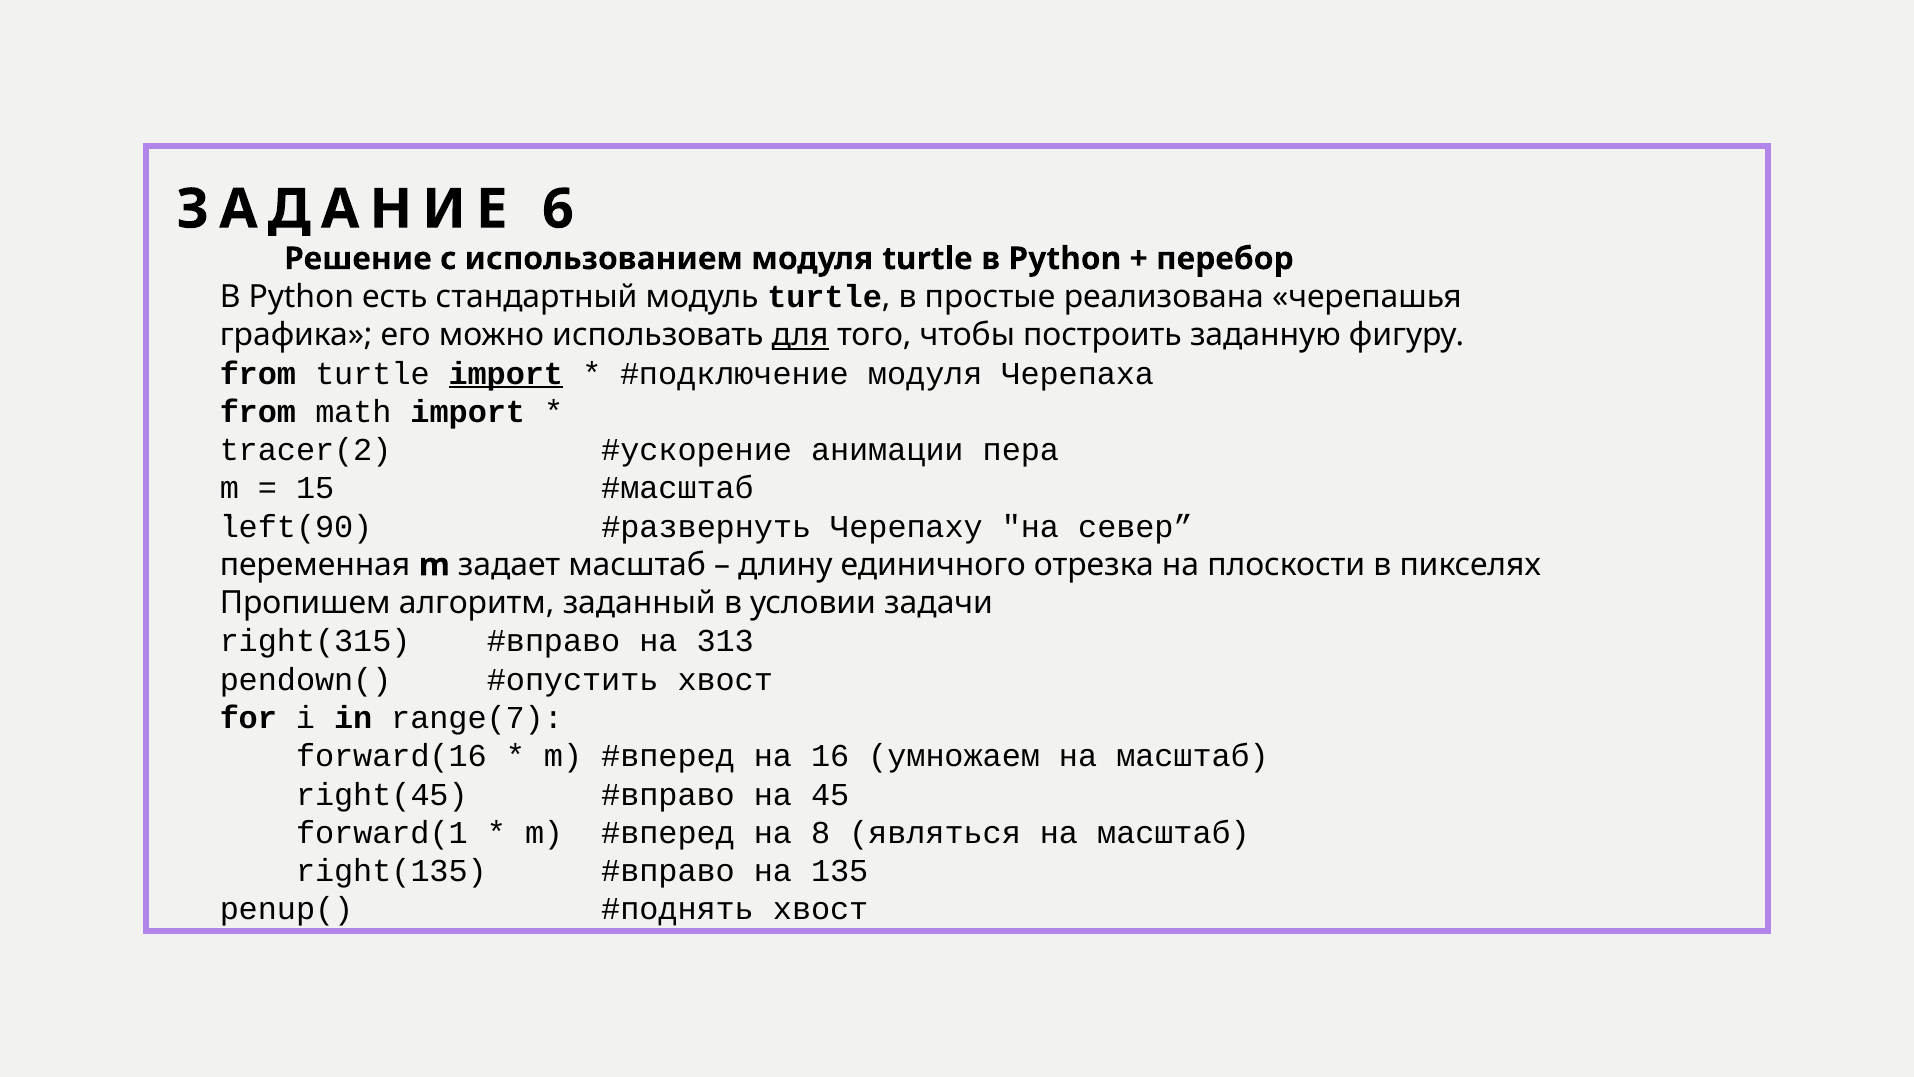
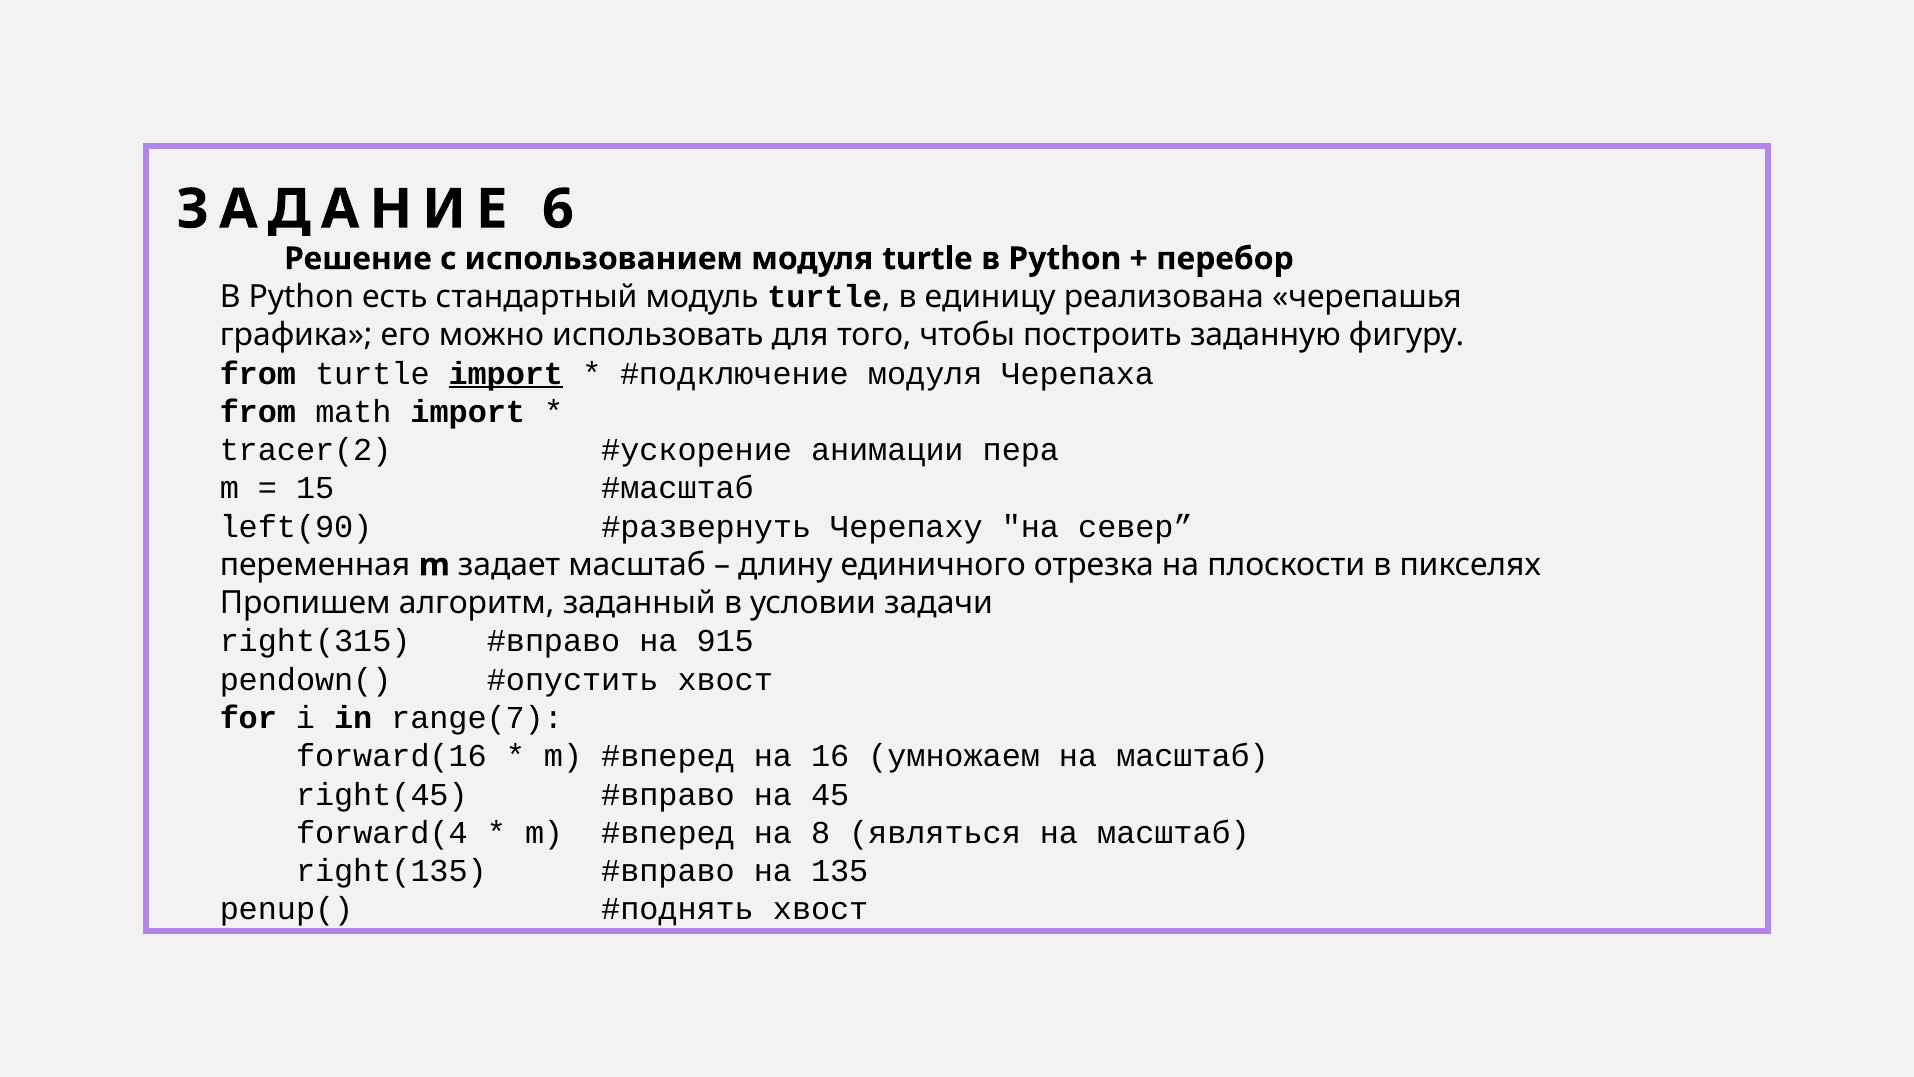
простые: простые -> единицу
для underline: present -> none
313: 313 -> 915
forward(1: forward(1 -> forward(4
